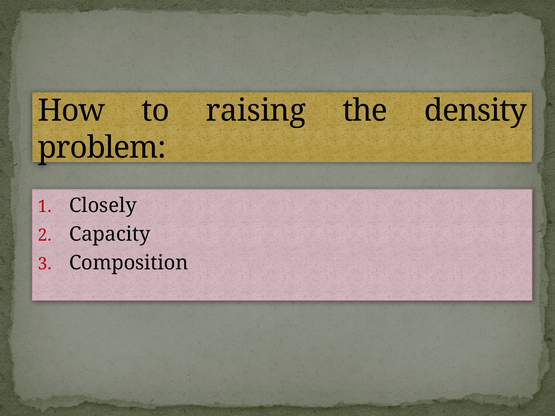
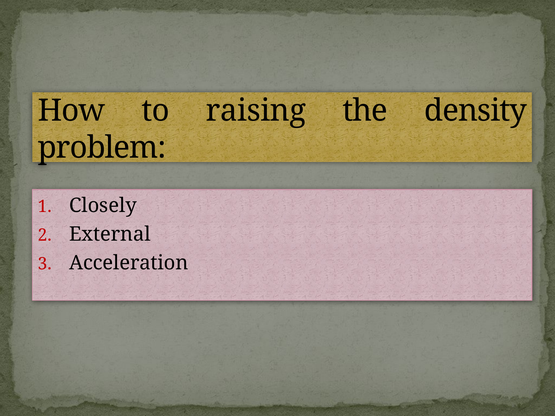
Capacity: Capacity -> External
Composition: Composition -> Acceleration
